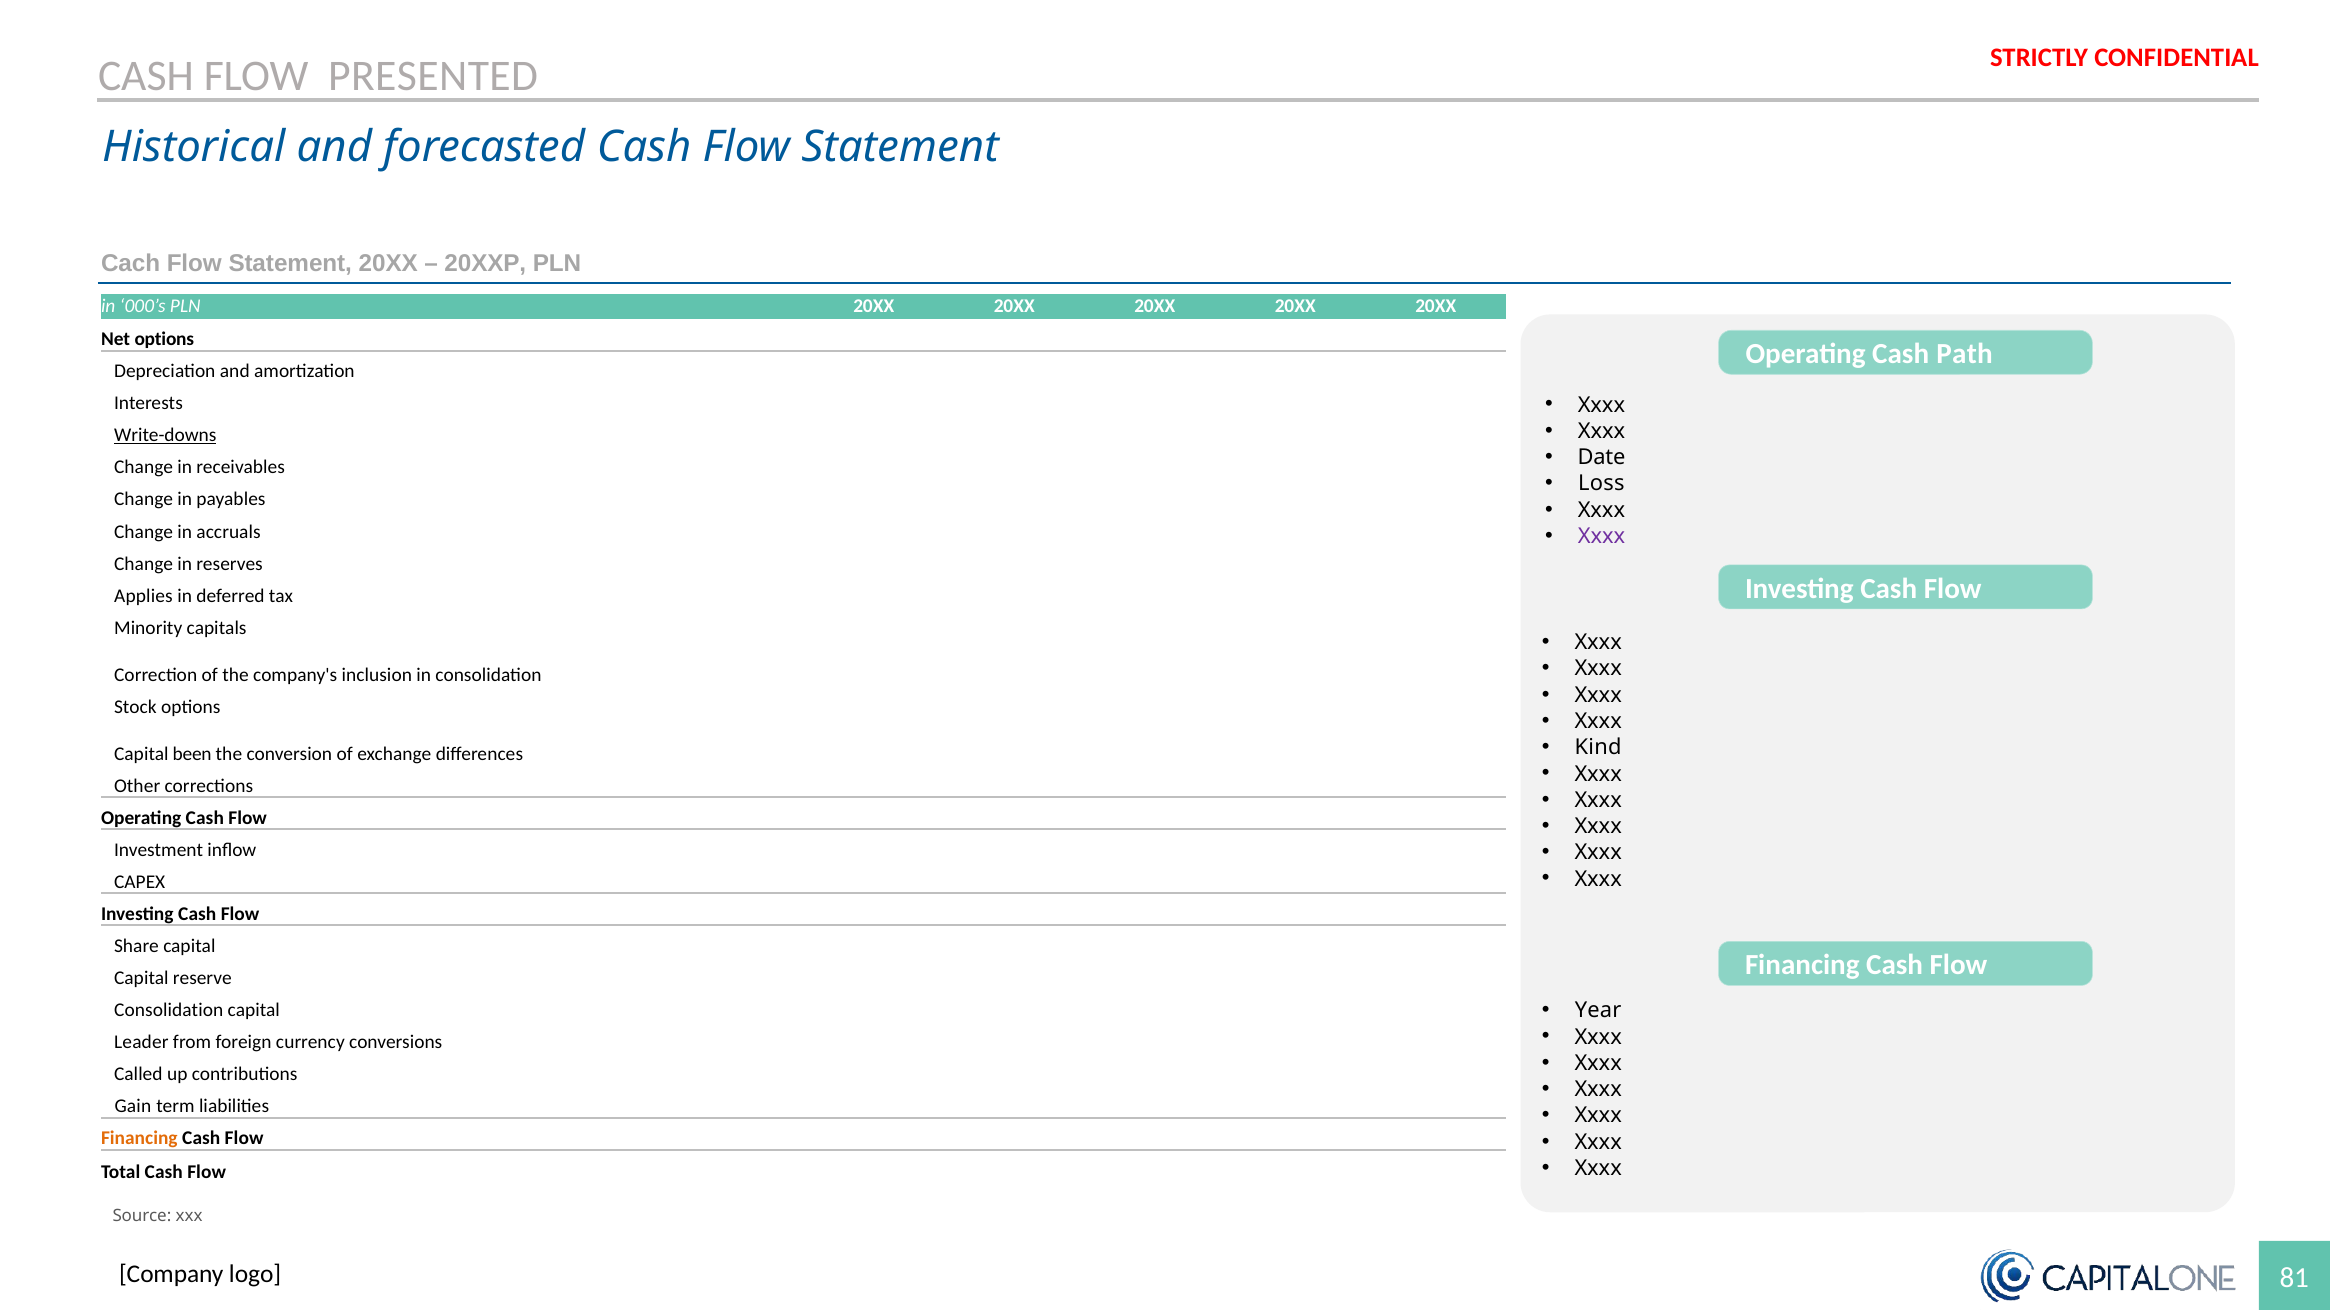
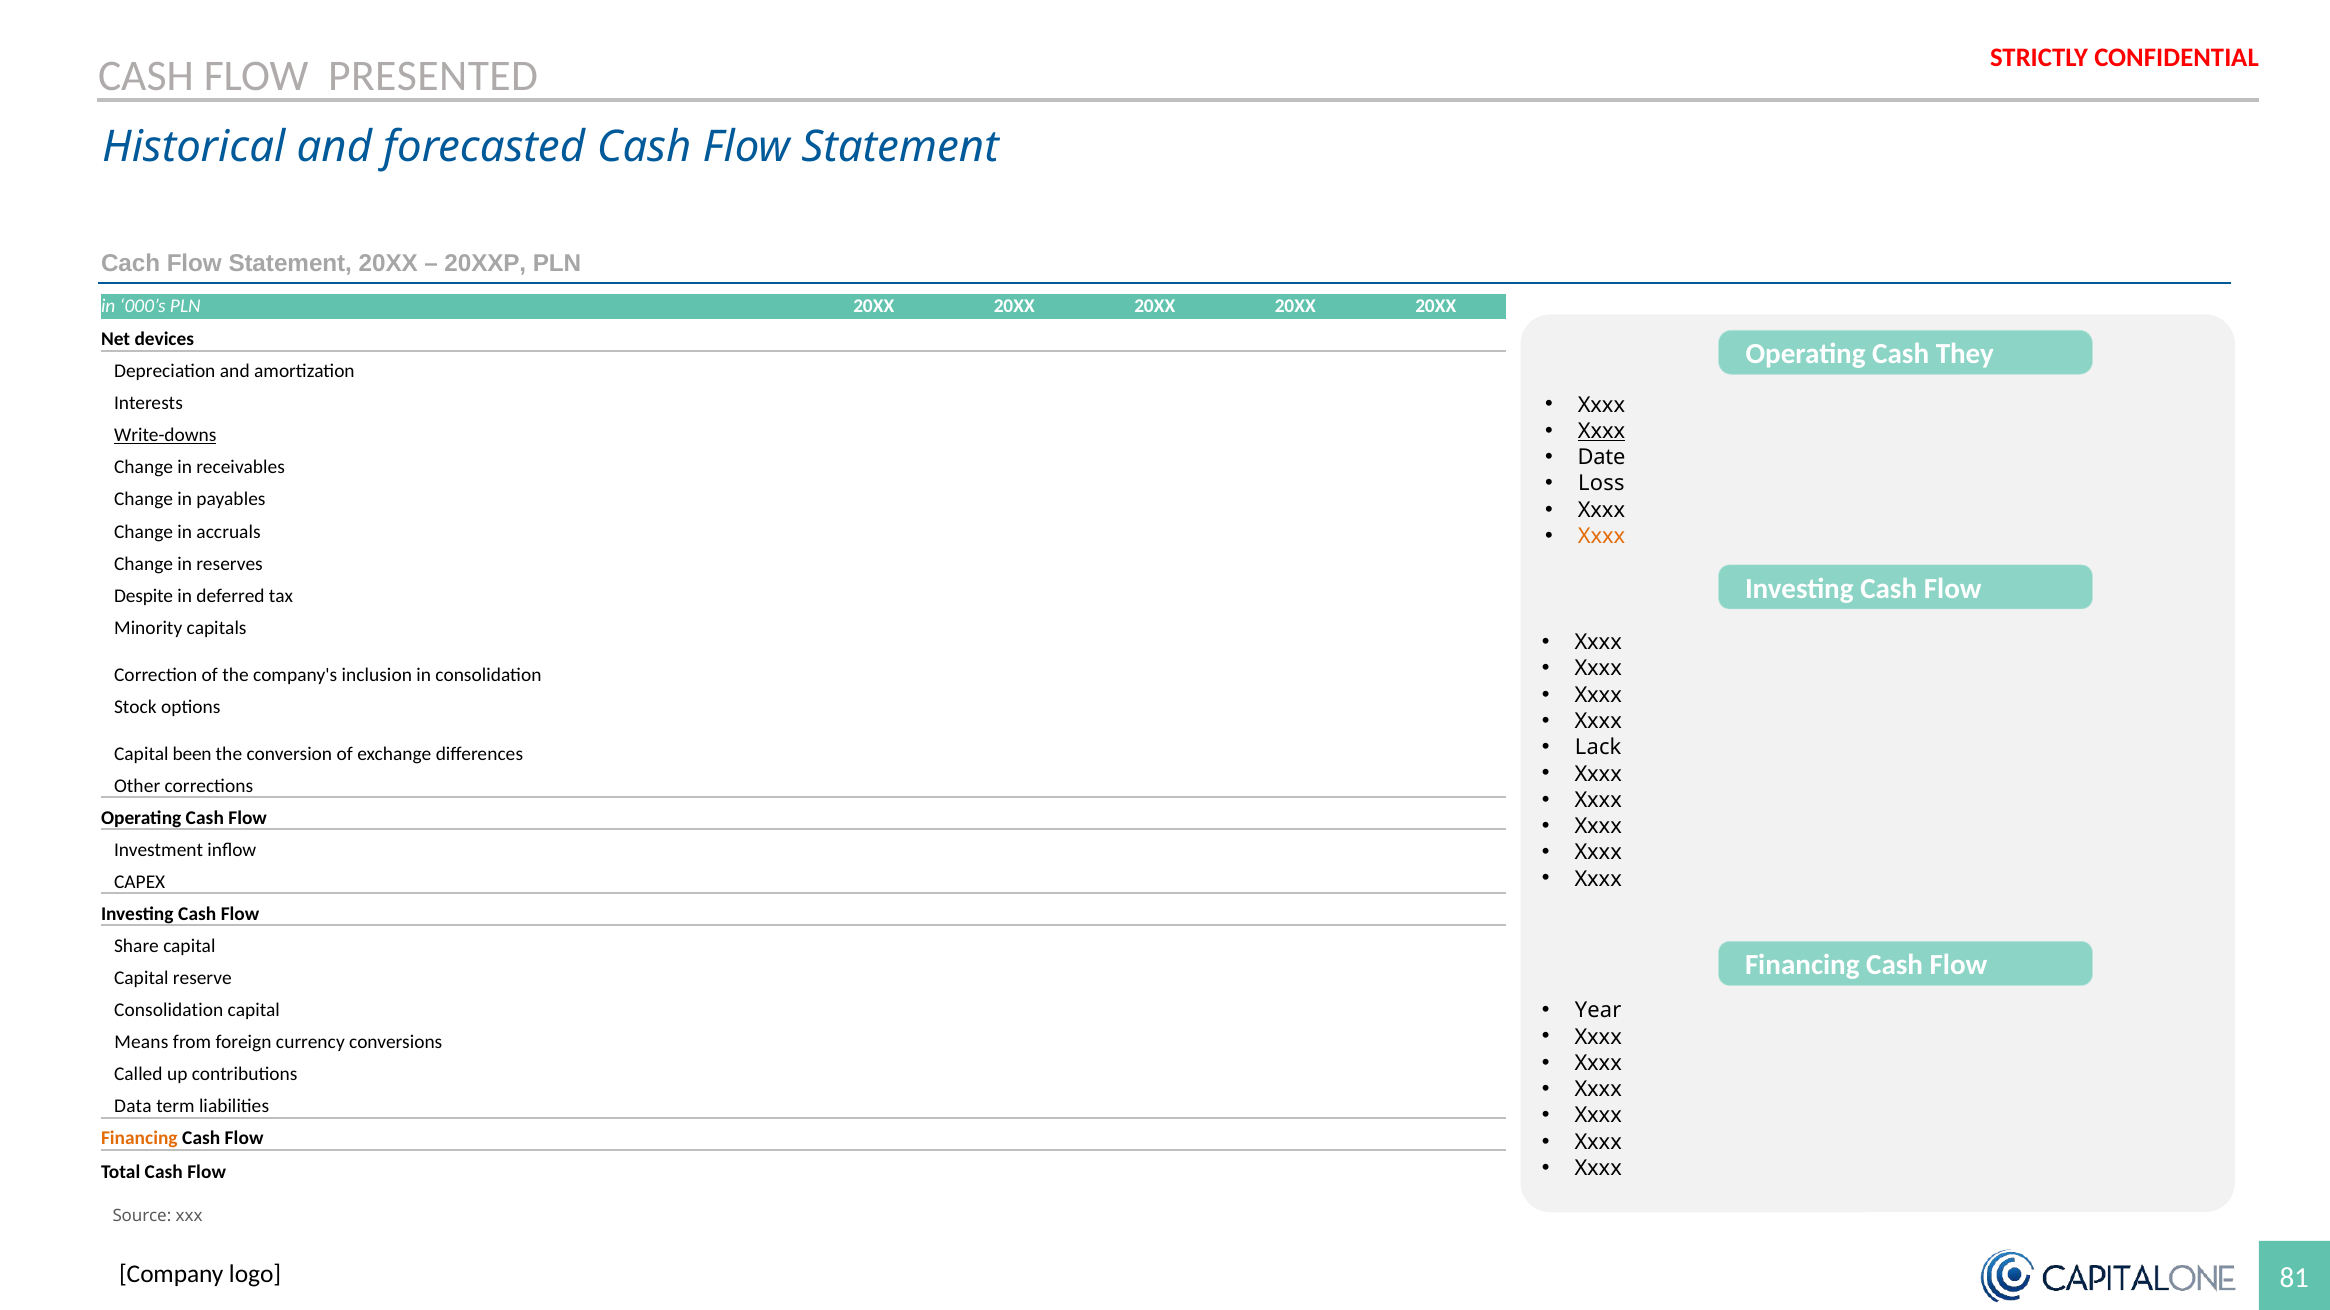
Net options: options -> devices
Path: Path -> They
Xxxx at (1601, 431) underline: none -> present
Xxxx at (1601, 536) colour: purple -> orange
Applies: Applies -> Despite
Kind: Kind -> Lack
Leader: Leader -> Means
Gain: Gain -> Data
